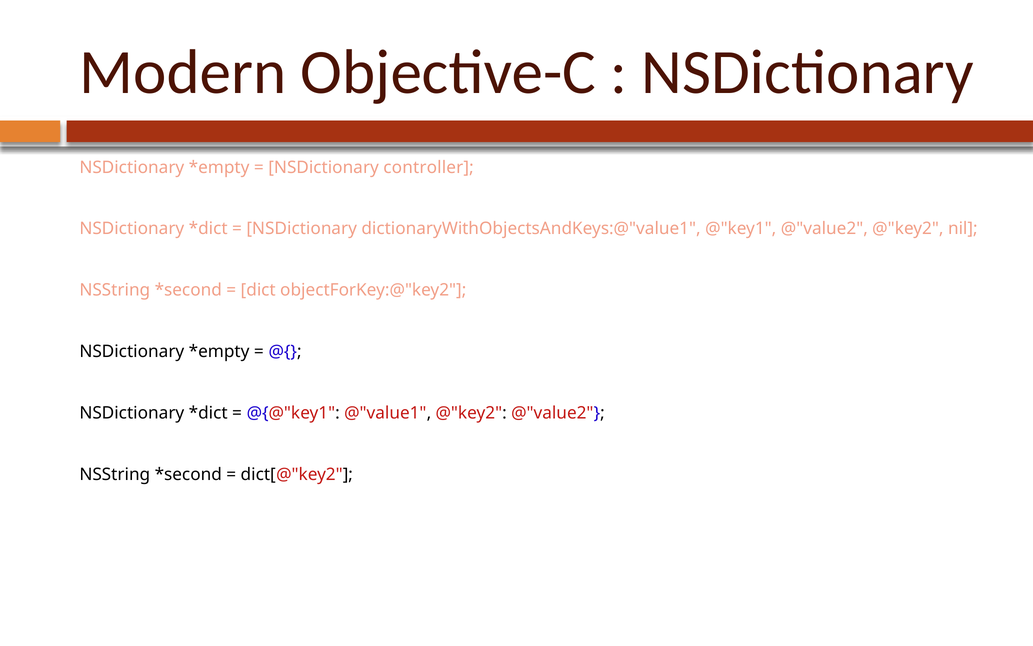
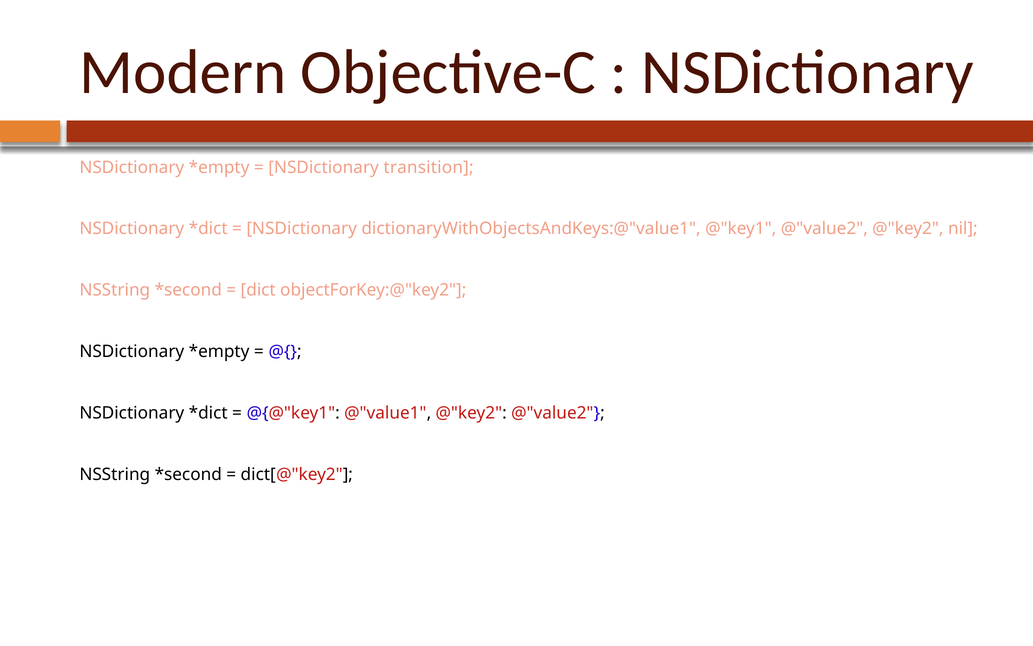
controller: controller -> transition
